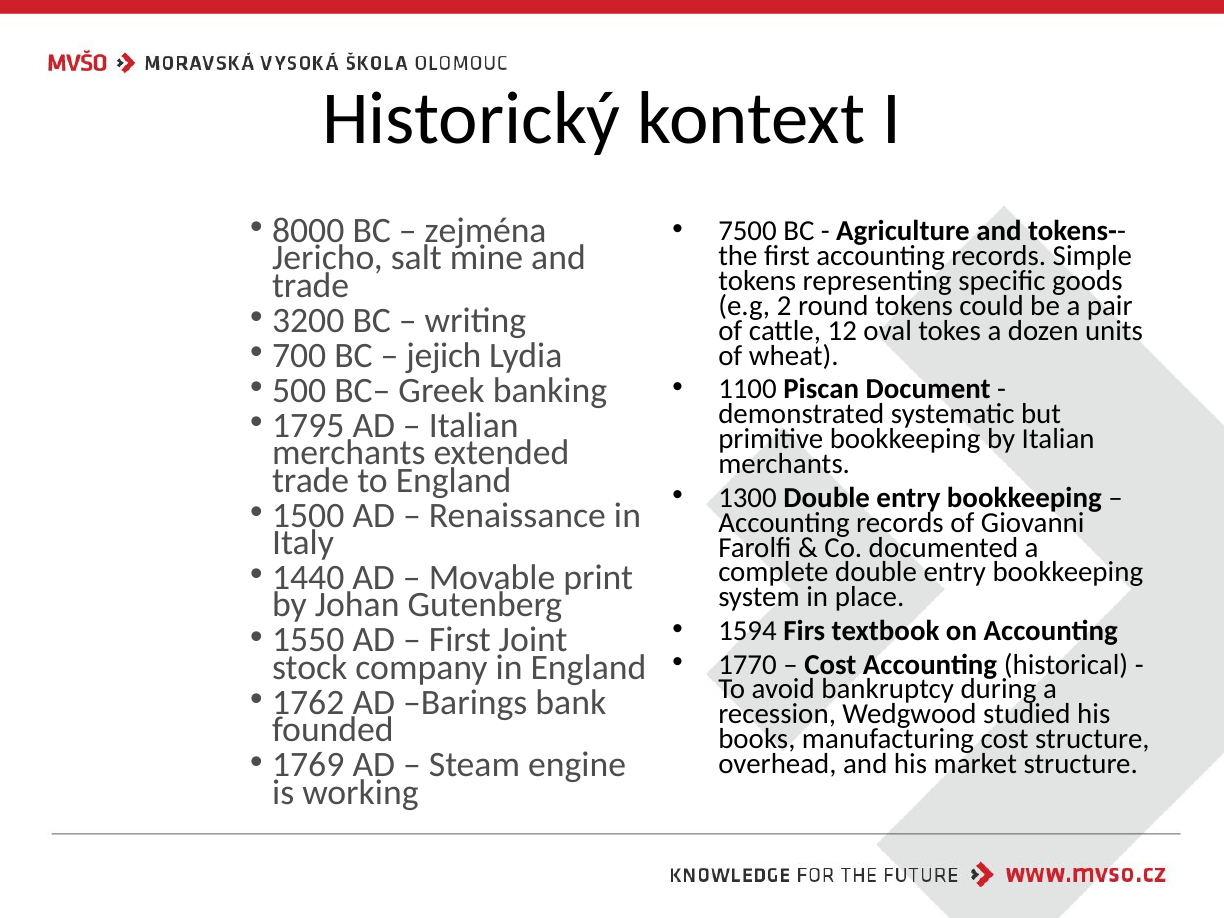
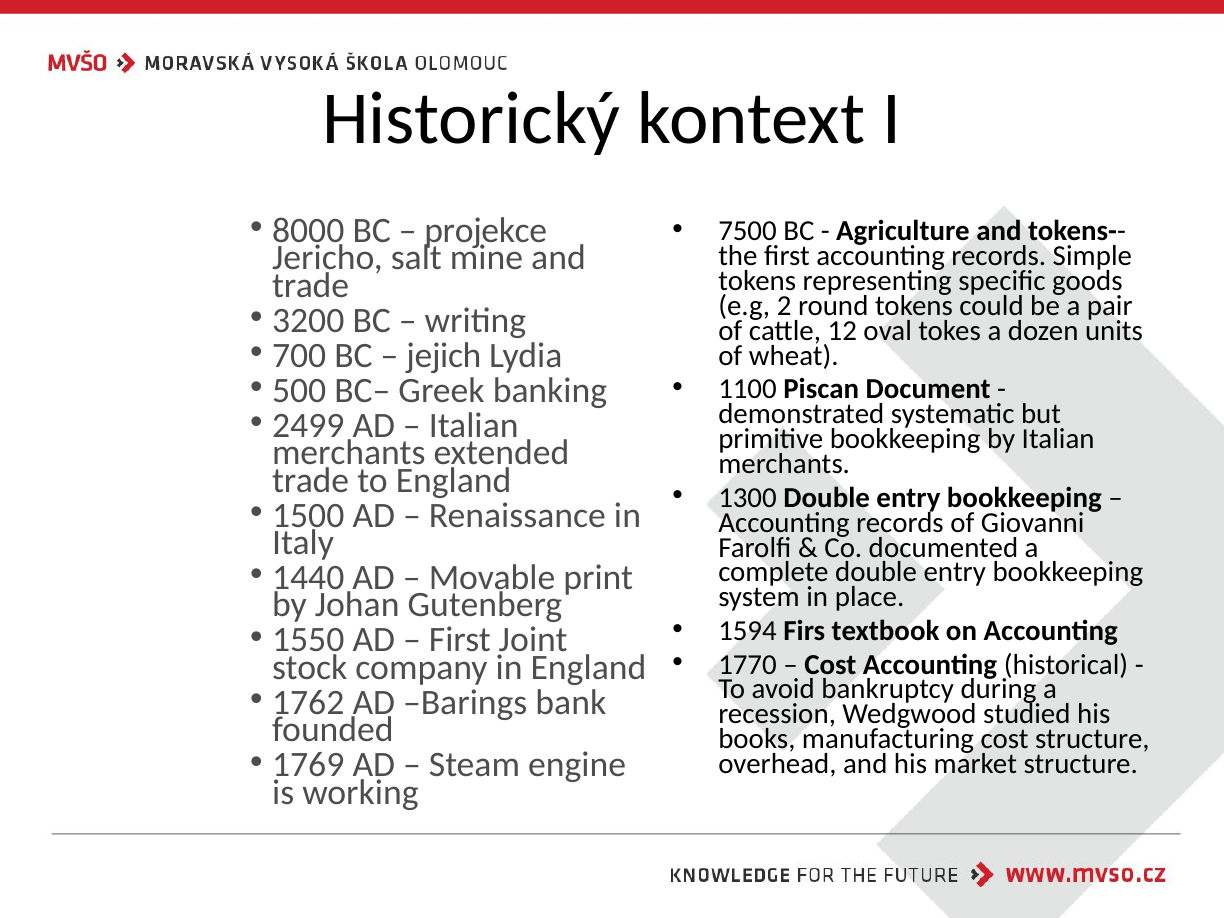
zejména: zejména -> projekce
1795: 1795 -> 2499
